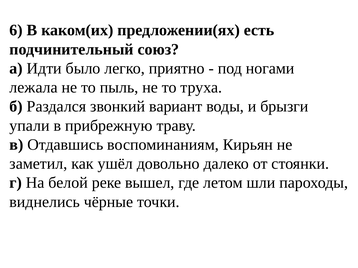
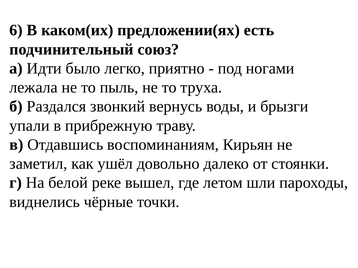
вариант: вариант -> вернусь
